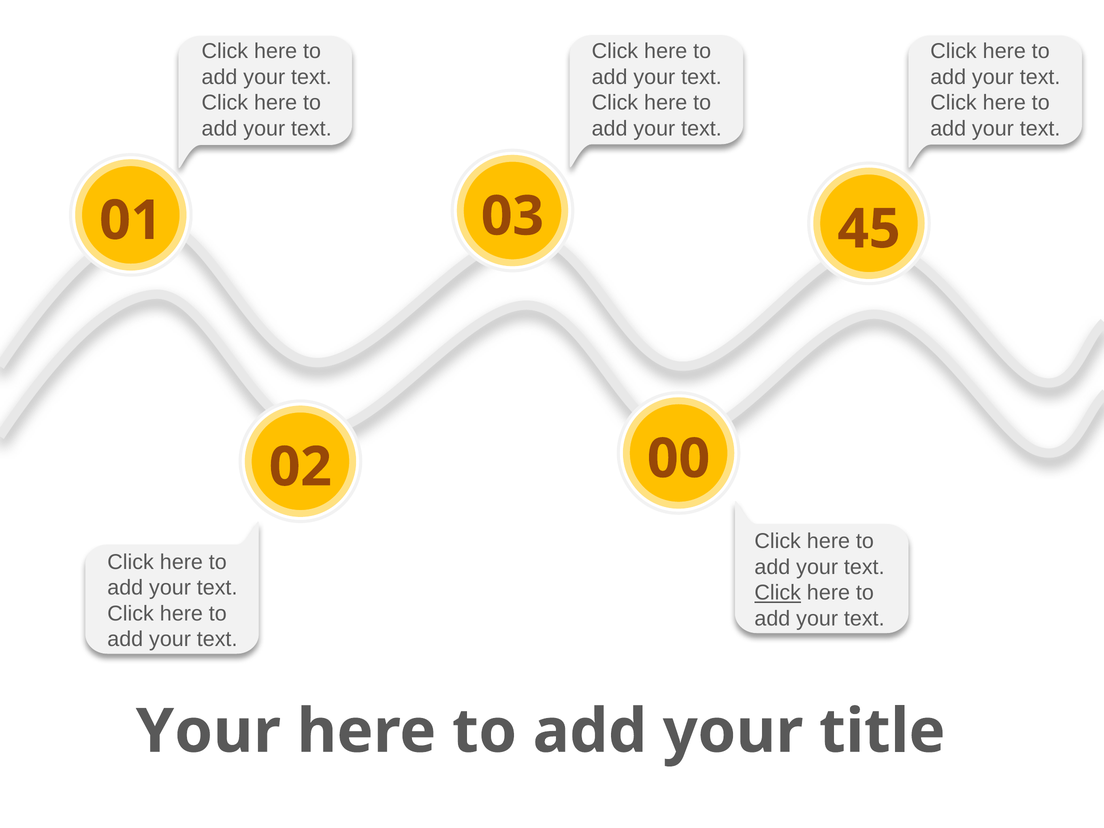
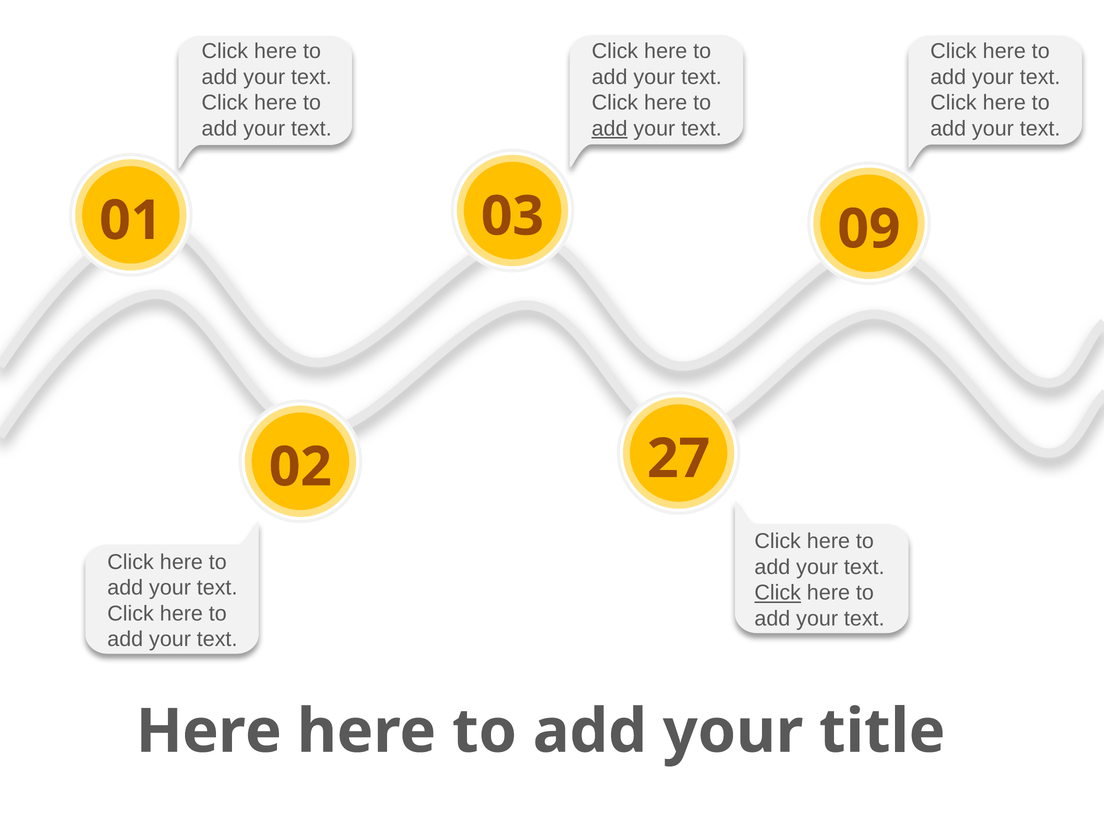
add at (610, 129) underline: none -> present
45: 45 -> 09
00: 00 -> 27
Your at (208, 732): Your -> Here
